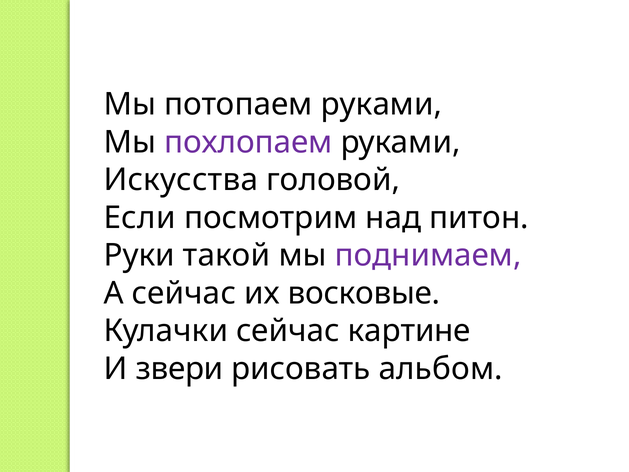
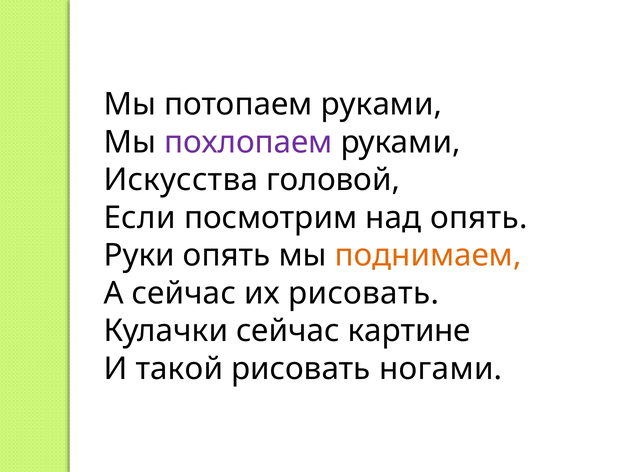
над питон: питон -> опять
Руки такой: такой -> опять
поднимаем colour: purple -> orange
их восковые: восковые -> рисовать
звери: звери -> такой
альбом: альбом -> ногами
